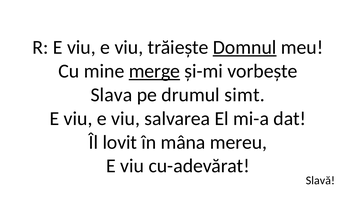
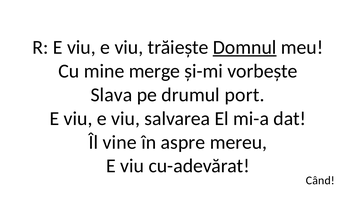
merge underline: present -> none
simt: simt -> port
lovit: lovit -> vine
mâna: mâna -> aspre
Slavă: Slavă -> Când
